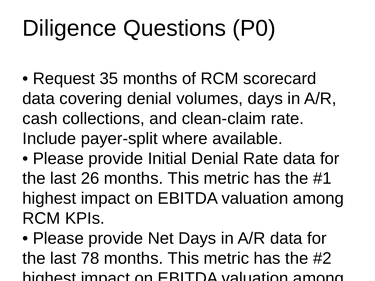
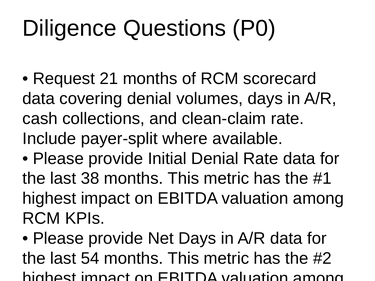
35: 35 -> 21
26: 26 -> 38
78: 78 -> 54
